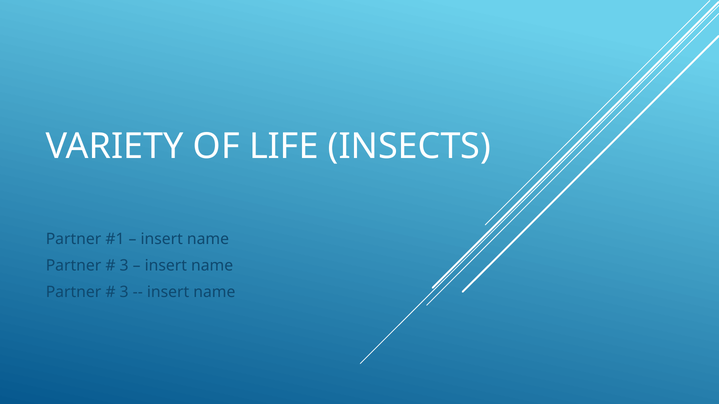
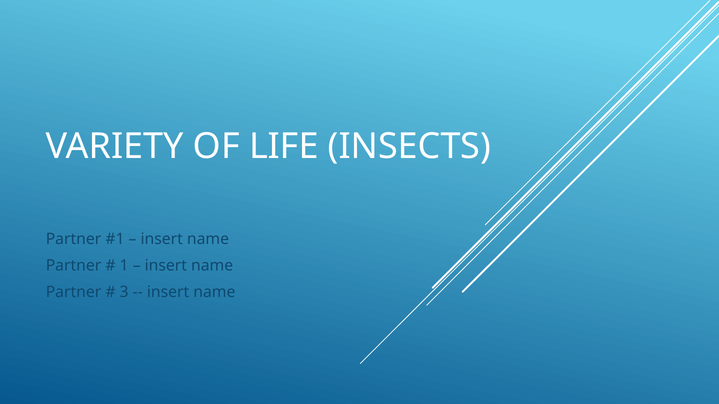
3 at (124, 266): 3 -> 1
